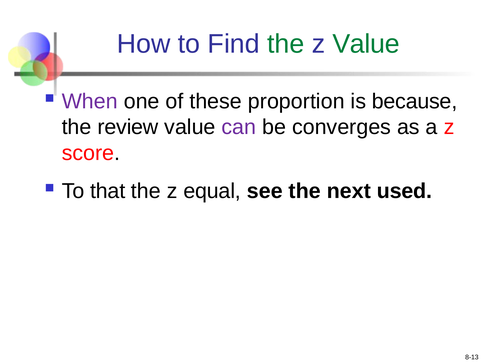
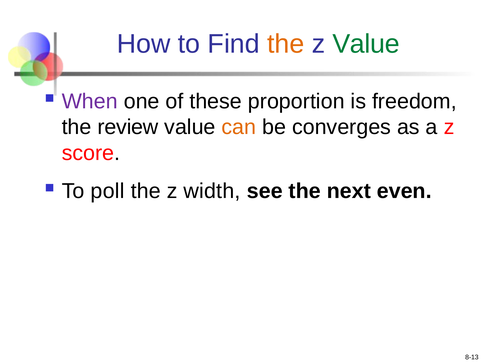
the at (286, 44) colour: green -> orange
because: because -> freedom
can colour: purple -> orange
that: that -> poll
equal: equal -> width
used: used -> even
